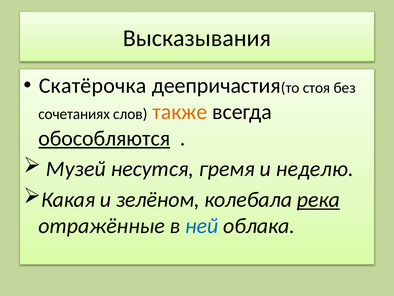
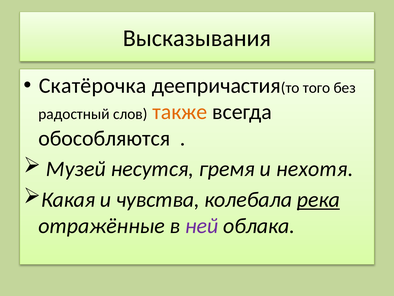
стоя: стоя -> того
сочетаниях: сочетаниях -> радостный
обособляются underline: present -> none
неделю: неделю -> нехотя
зелёном: зелёном -> чувства
ней colour: blue -> purple
